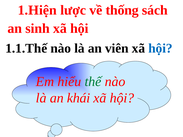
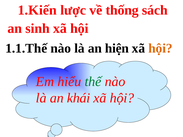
1.Hiện: 1.Hiện -> 1.Kiến
viên: viên -> hiện
hội at (160, 48) colour: blue -> orange
